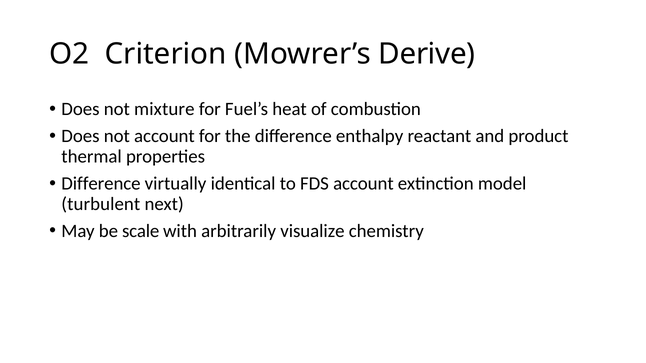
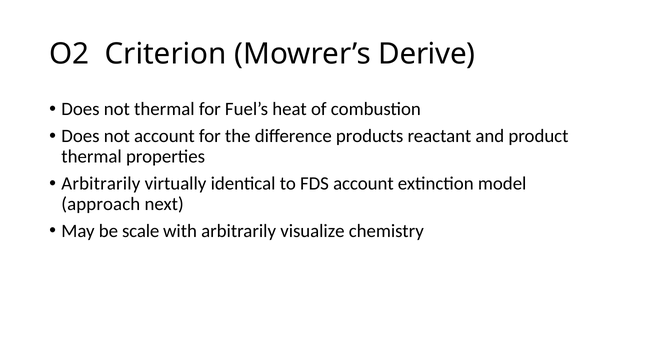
not mixture: mixture -> thermal
enthalpy: enthalpy -> products
Difference at (101, 184): Difference -> Arbitrarily
turbulent: turbulent -> approach
